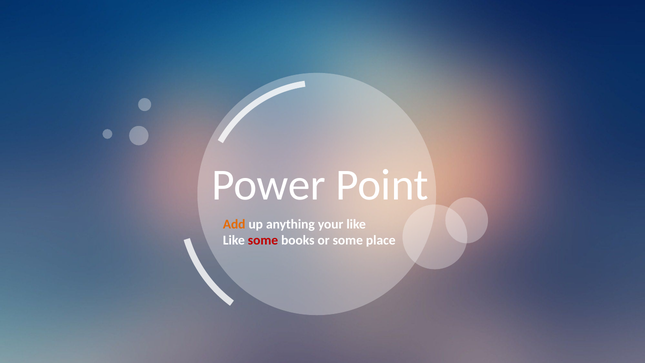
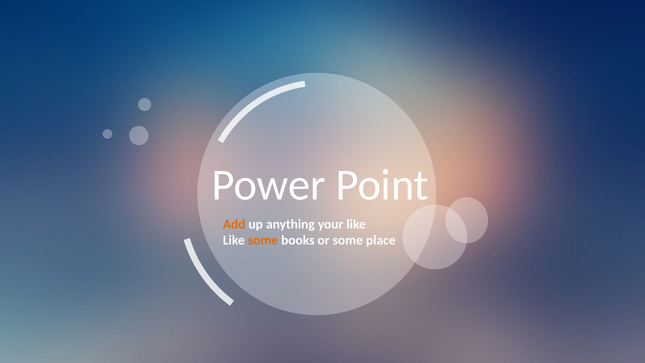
some at (263, 240) colour: red -> orange
